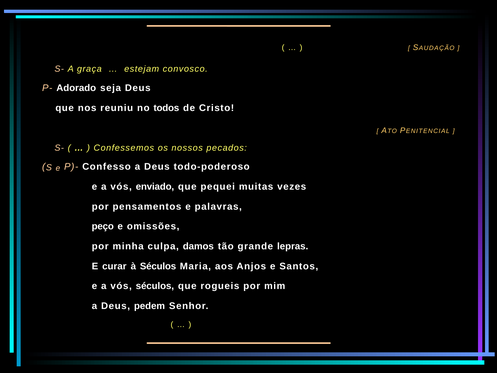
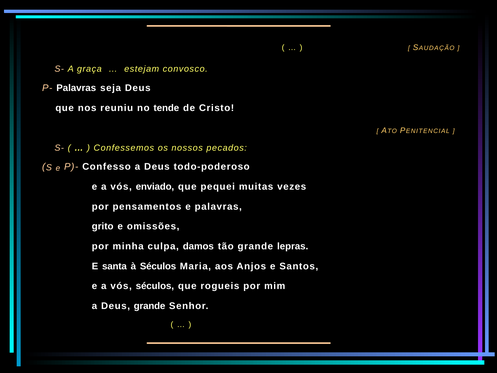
P- Adorado: Adorado -> Palavras
todos: todos -> tende
peço: peço -> grito
curar: curar -> santa
Deus pedem: pedem -> grande
